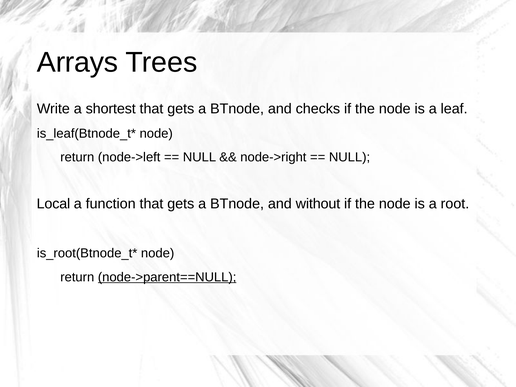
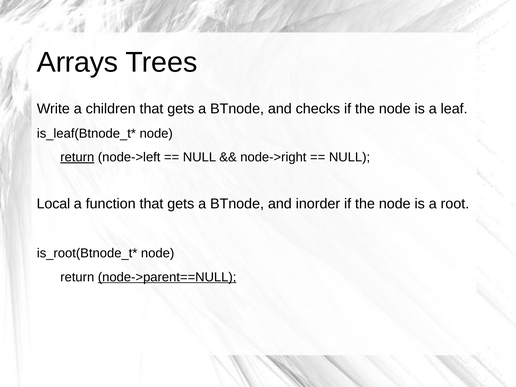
shortest: shortest -> children
return at (77, 157) underline: none -> present
without: without -> inorder
